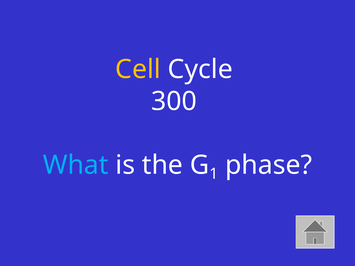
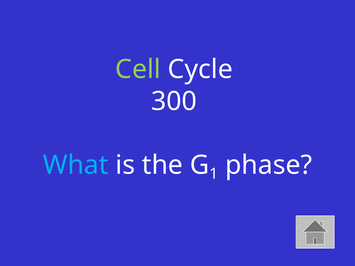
Cell colour: yellow -> light green
